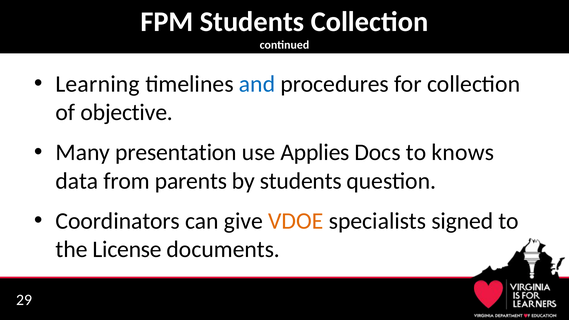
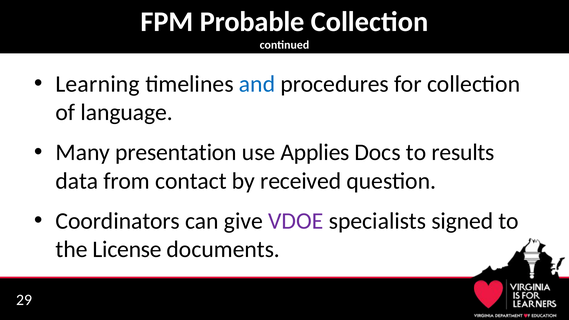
FPM Students: Students -> Probable
objective: objective -> language
knows: knows -> results
parents: parents -> contact
by students: students -> received
VDOE colour: orange -> purple
